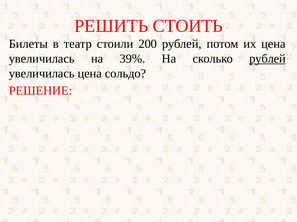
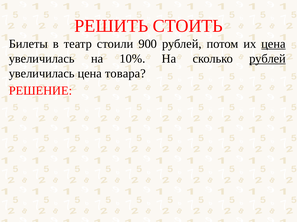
200: 200 -> 900
цена at (273, 44) underline: none -> present
39%: 39% -> 10%
сольдо: сольдо -> товара
